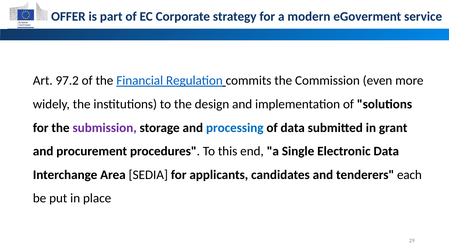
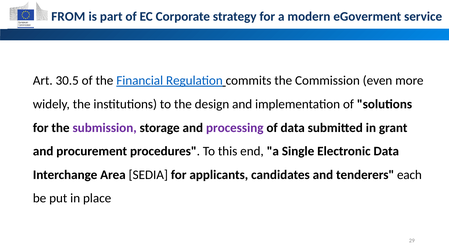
OFFER: OFFER -> FROM
97.2: 97.2 -> 30.5
processing colour: blue -> purple
